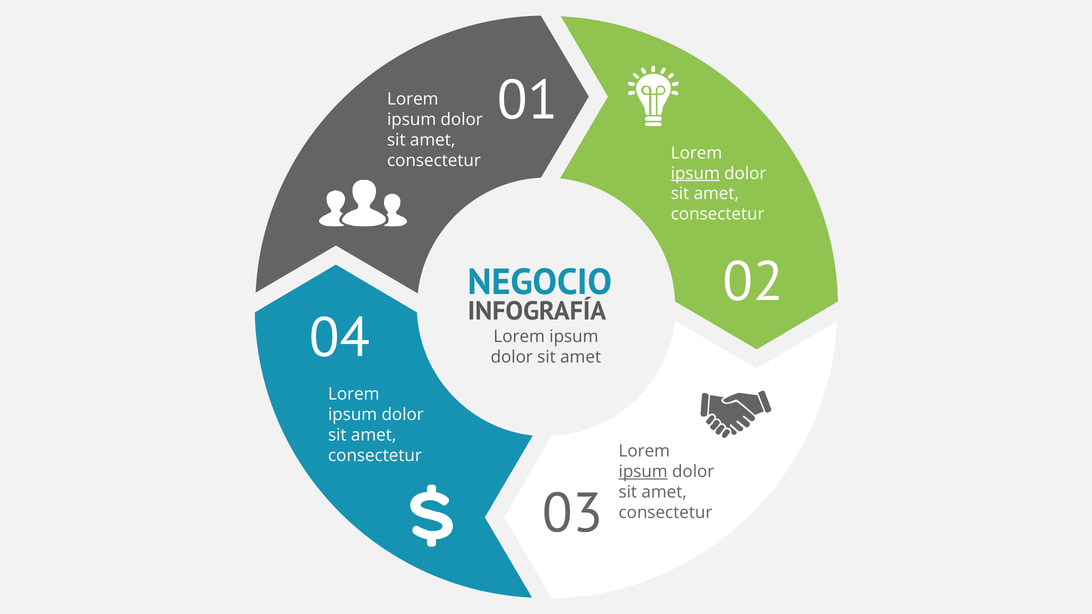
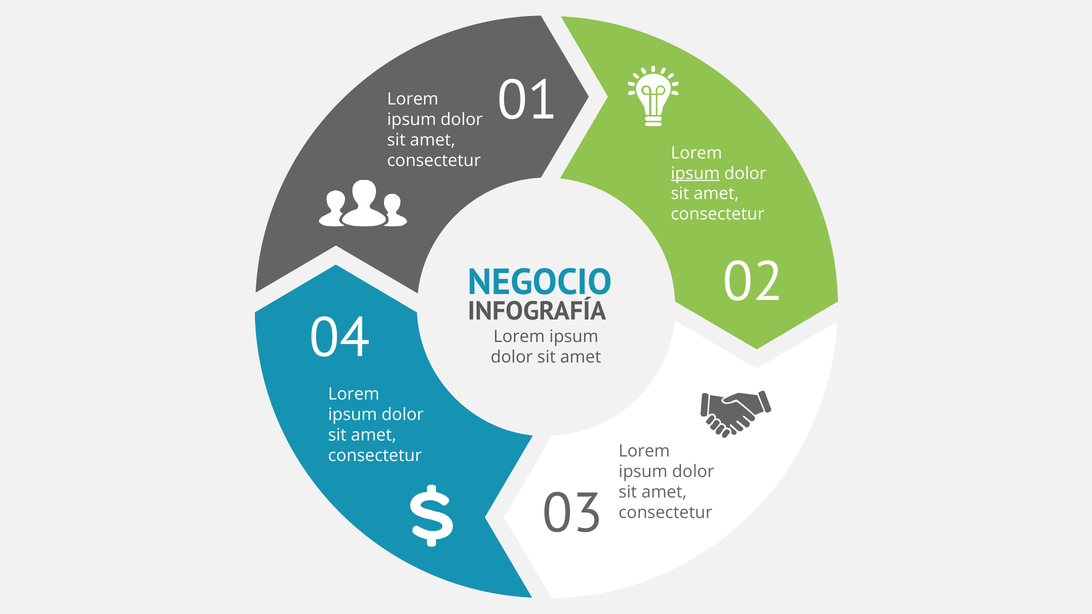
ipsum at (643, 472) underline: present -> none
